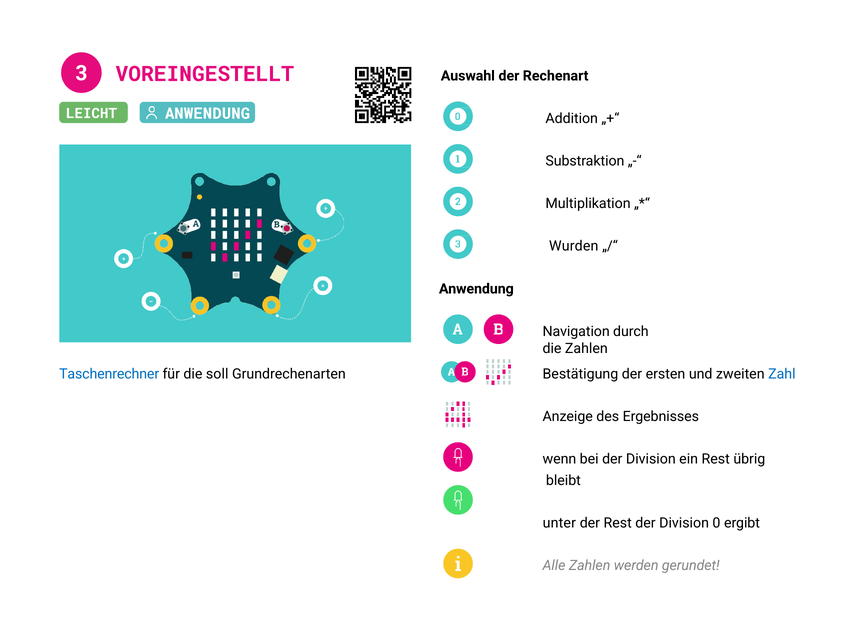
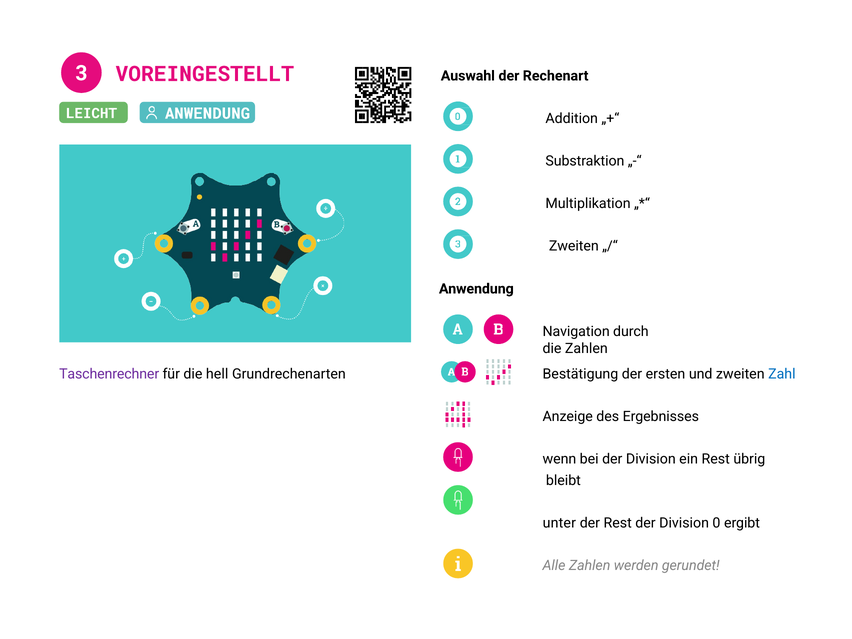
Wurden at (574, 246): Wurden -> Zweiten
Taschenrechner colour: blue -> purple
soll: soll -> hell
